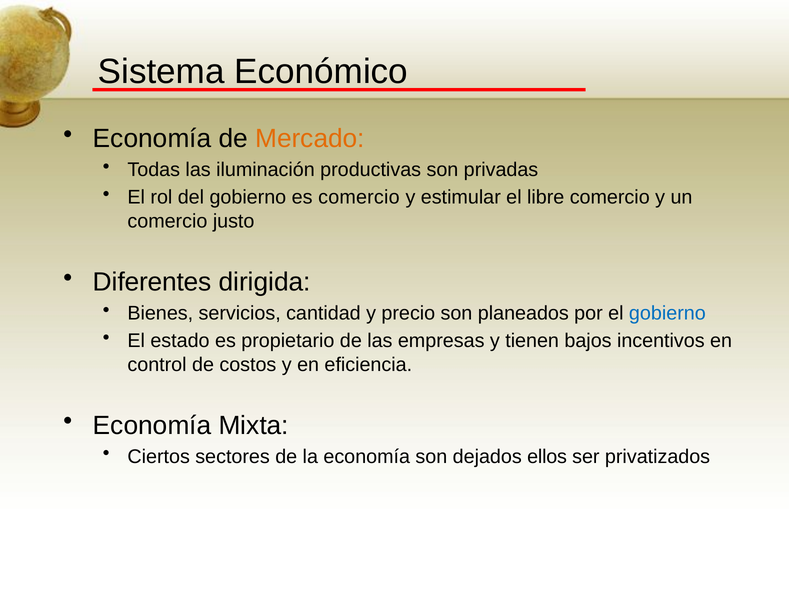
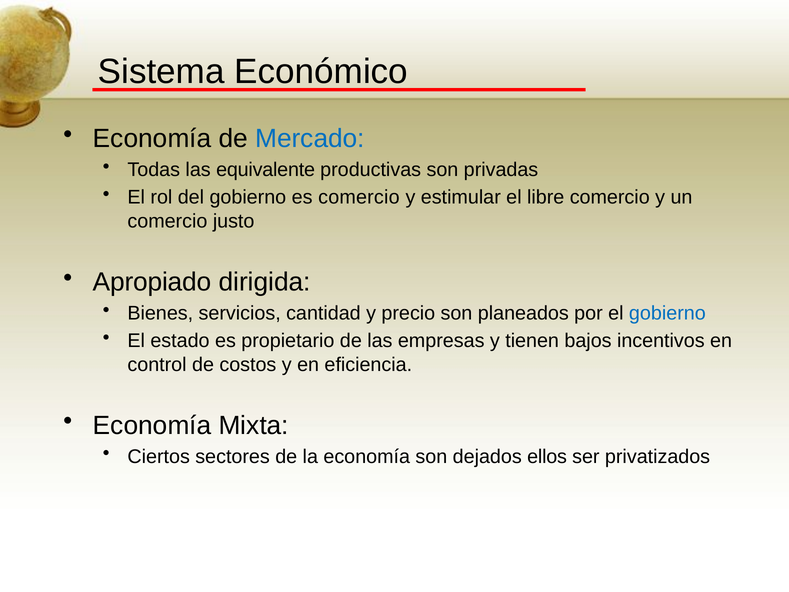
Mercado colour: orange -> blue
iluminación: iluminación -> equivalente
Diferentes: Diferentes -> Apropiado
